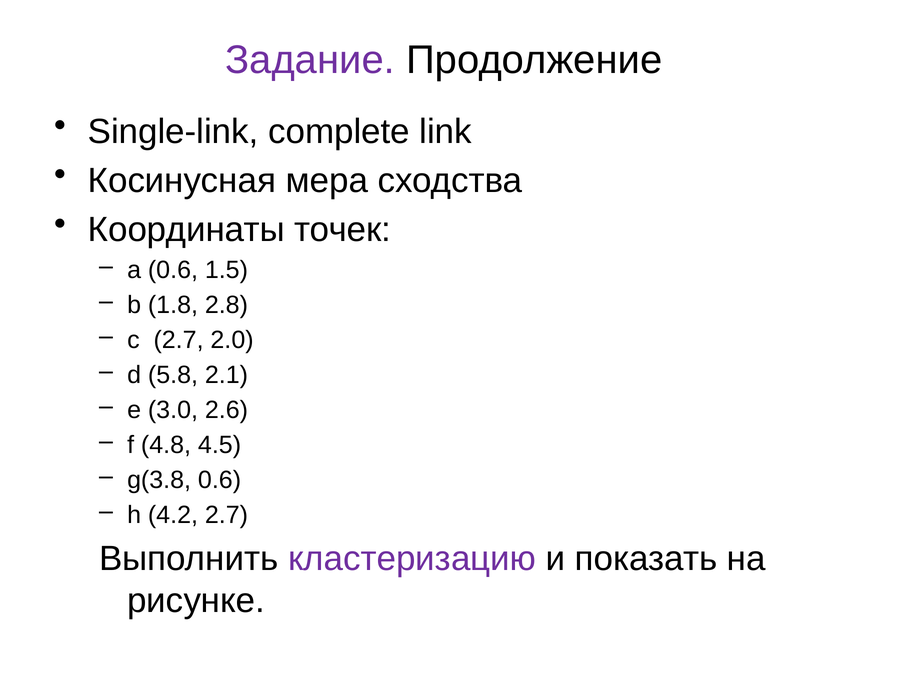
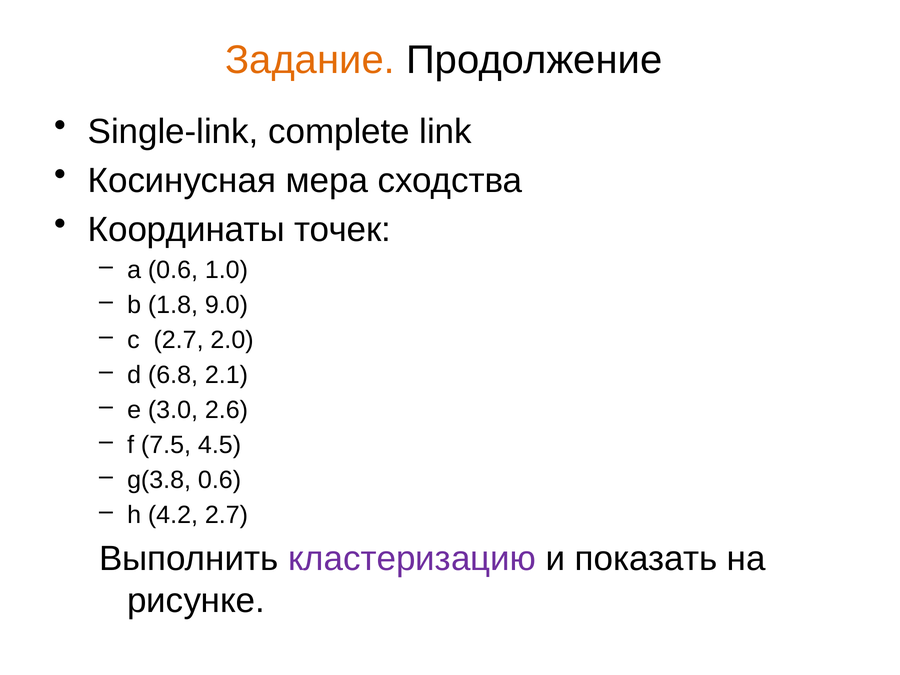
Задание colour: purple -> orange
1.5: 1.5 -> 1.0
2.8: 2.8 -> 9.0
5.8: 5.8 -> 6.8
4.8: 4.8 -> 7.5
